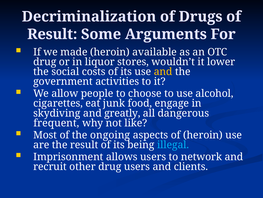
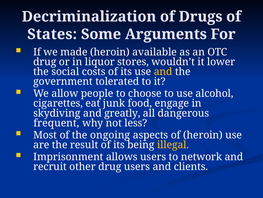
Result at (52, 34): Result -> States
activities: activities -> tolerated
like: like -> less
illegal colour: light blue -> yellow
